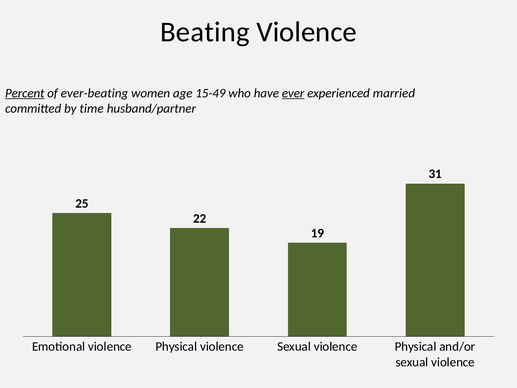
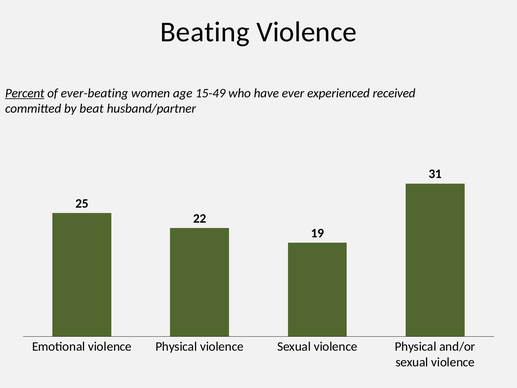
ever underline: present -> none
married: married -> received
time: time -> beat
